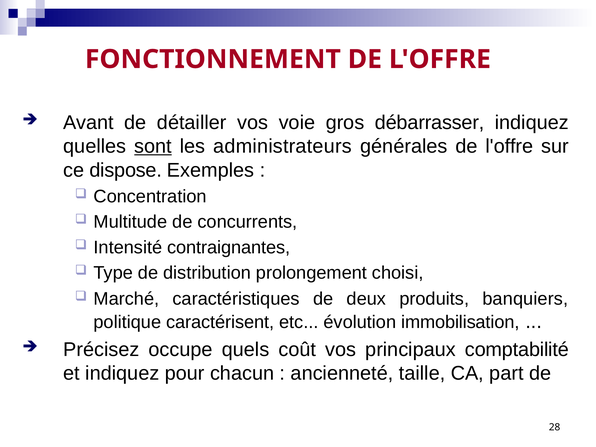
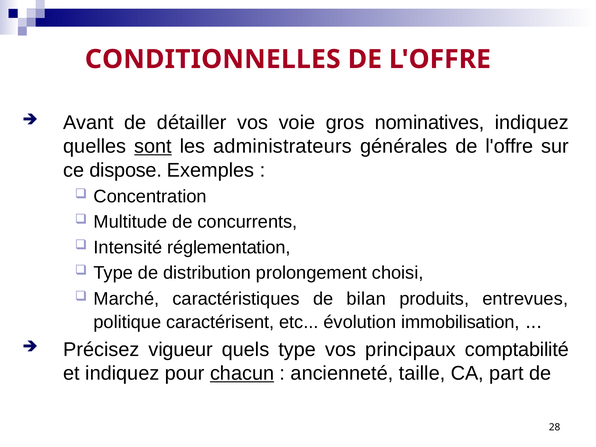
FONCTIONNEMENT: FONCTIONNEMENT -> CONDITIONNELLES
débarrasser: débarrasser -> nominatives
contraignantes: contraignantes -> réglementation
deux: deux -> bilan
banquiers: banquiers -> entrevues
occupe: occupe -> vigueur
quels coût: coût -> type
chacun underline: none -> present
